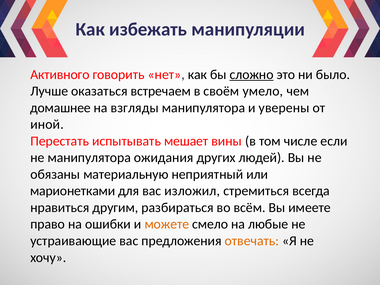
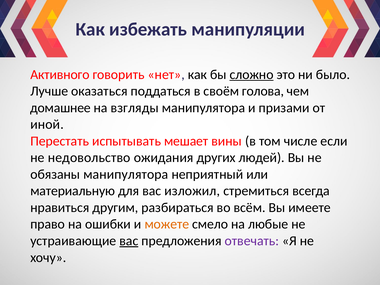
встречаем: встречаем -> поддаться
умело: умело -> голова
уверены: уверены -> призами
не манипулятора: манипулятора -> недовольство
обязаны материальную: материальную -> манипулятора
марионетками: марионетками -> материальную
вас at (129, 241) underline: none -> present
отвечать colour: orange -> purple
